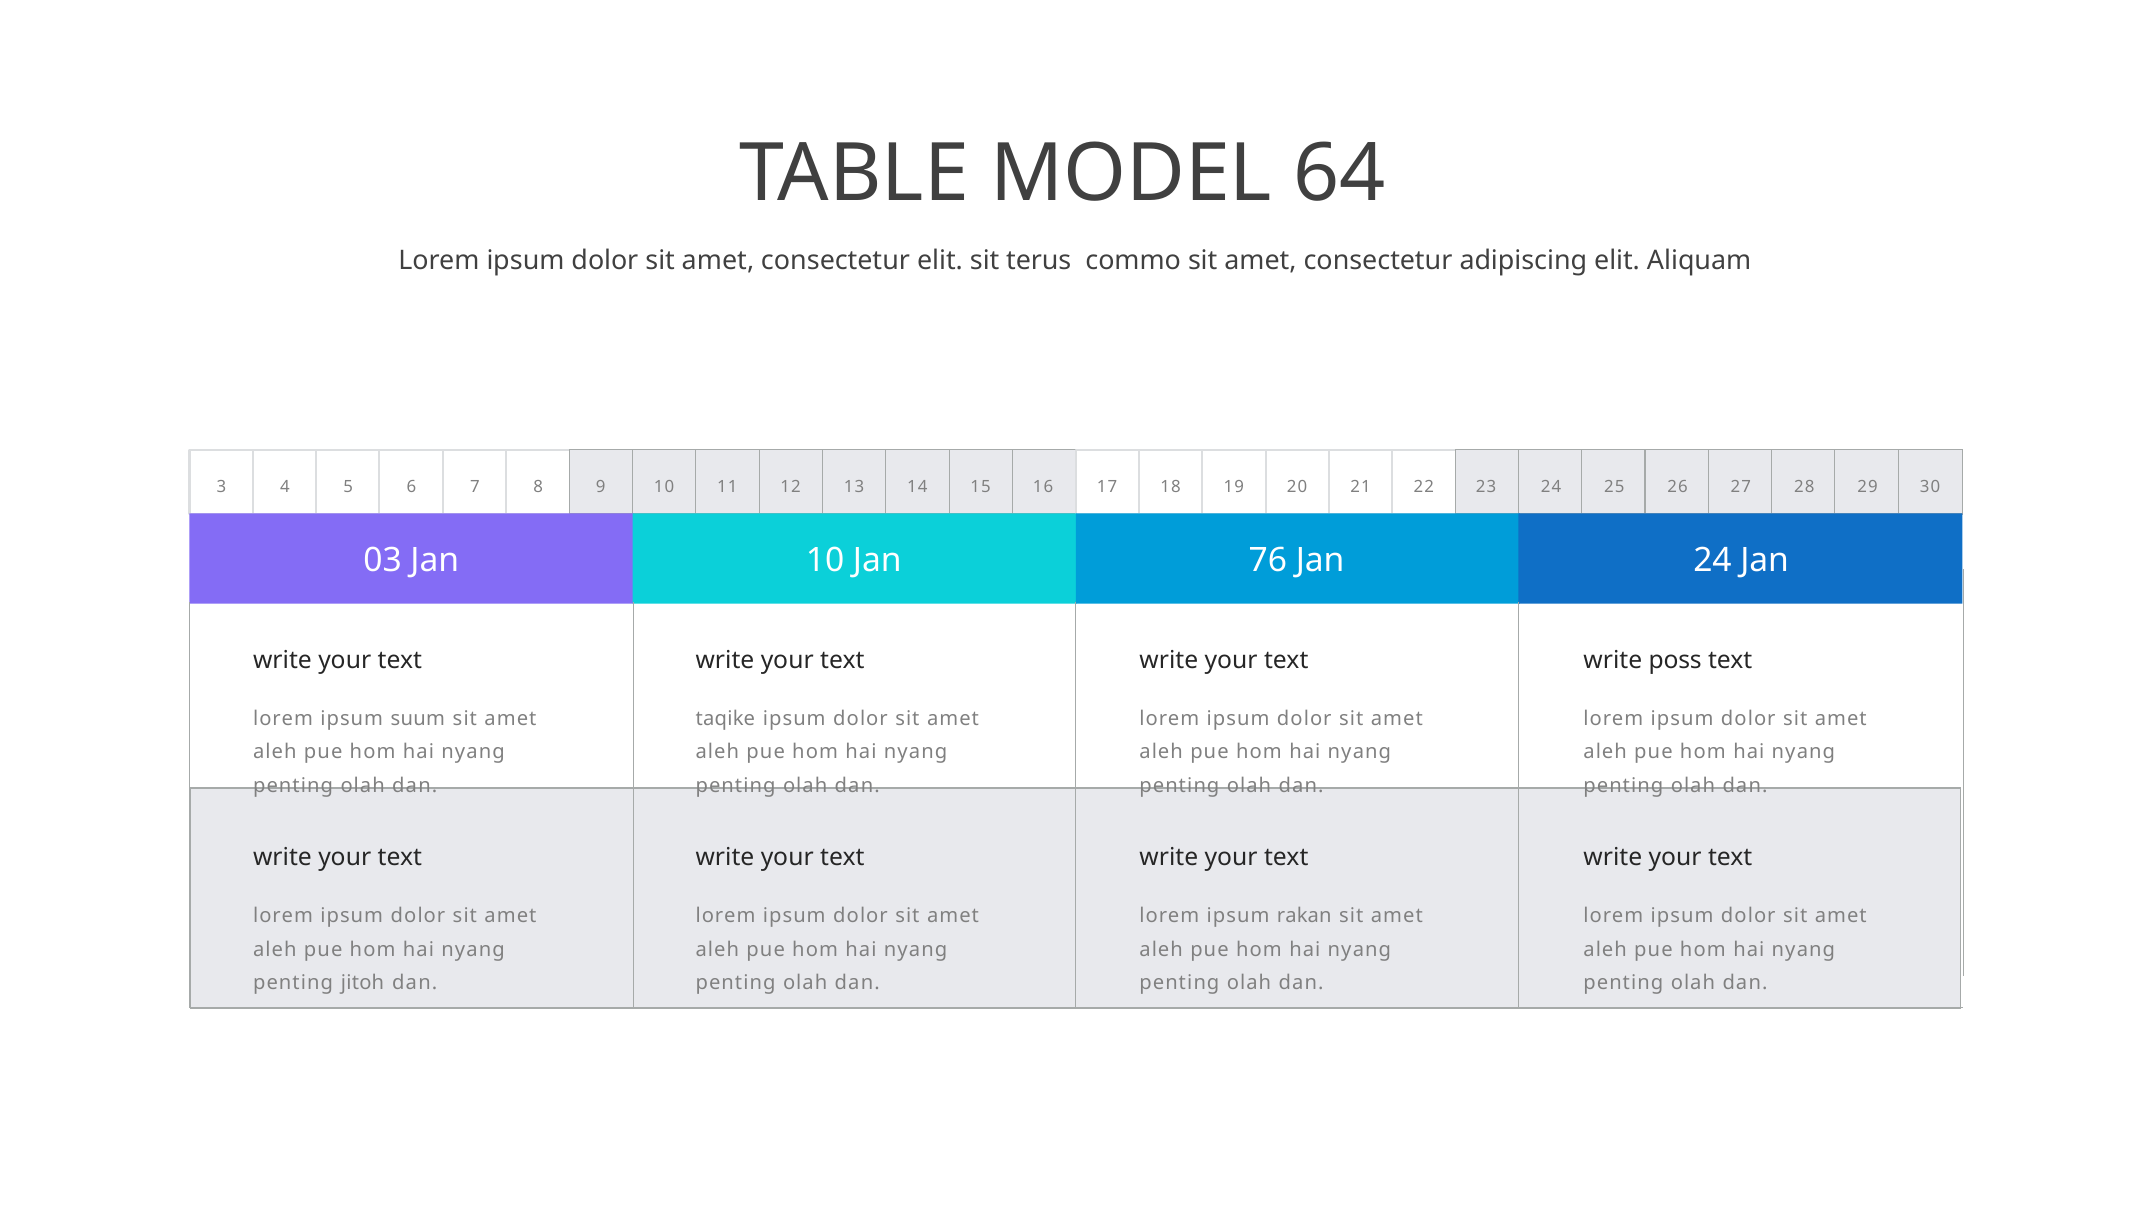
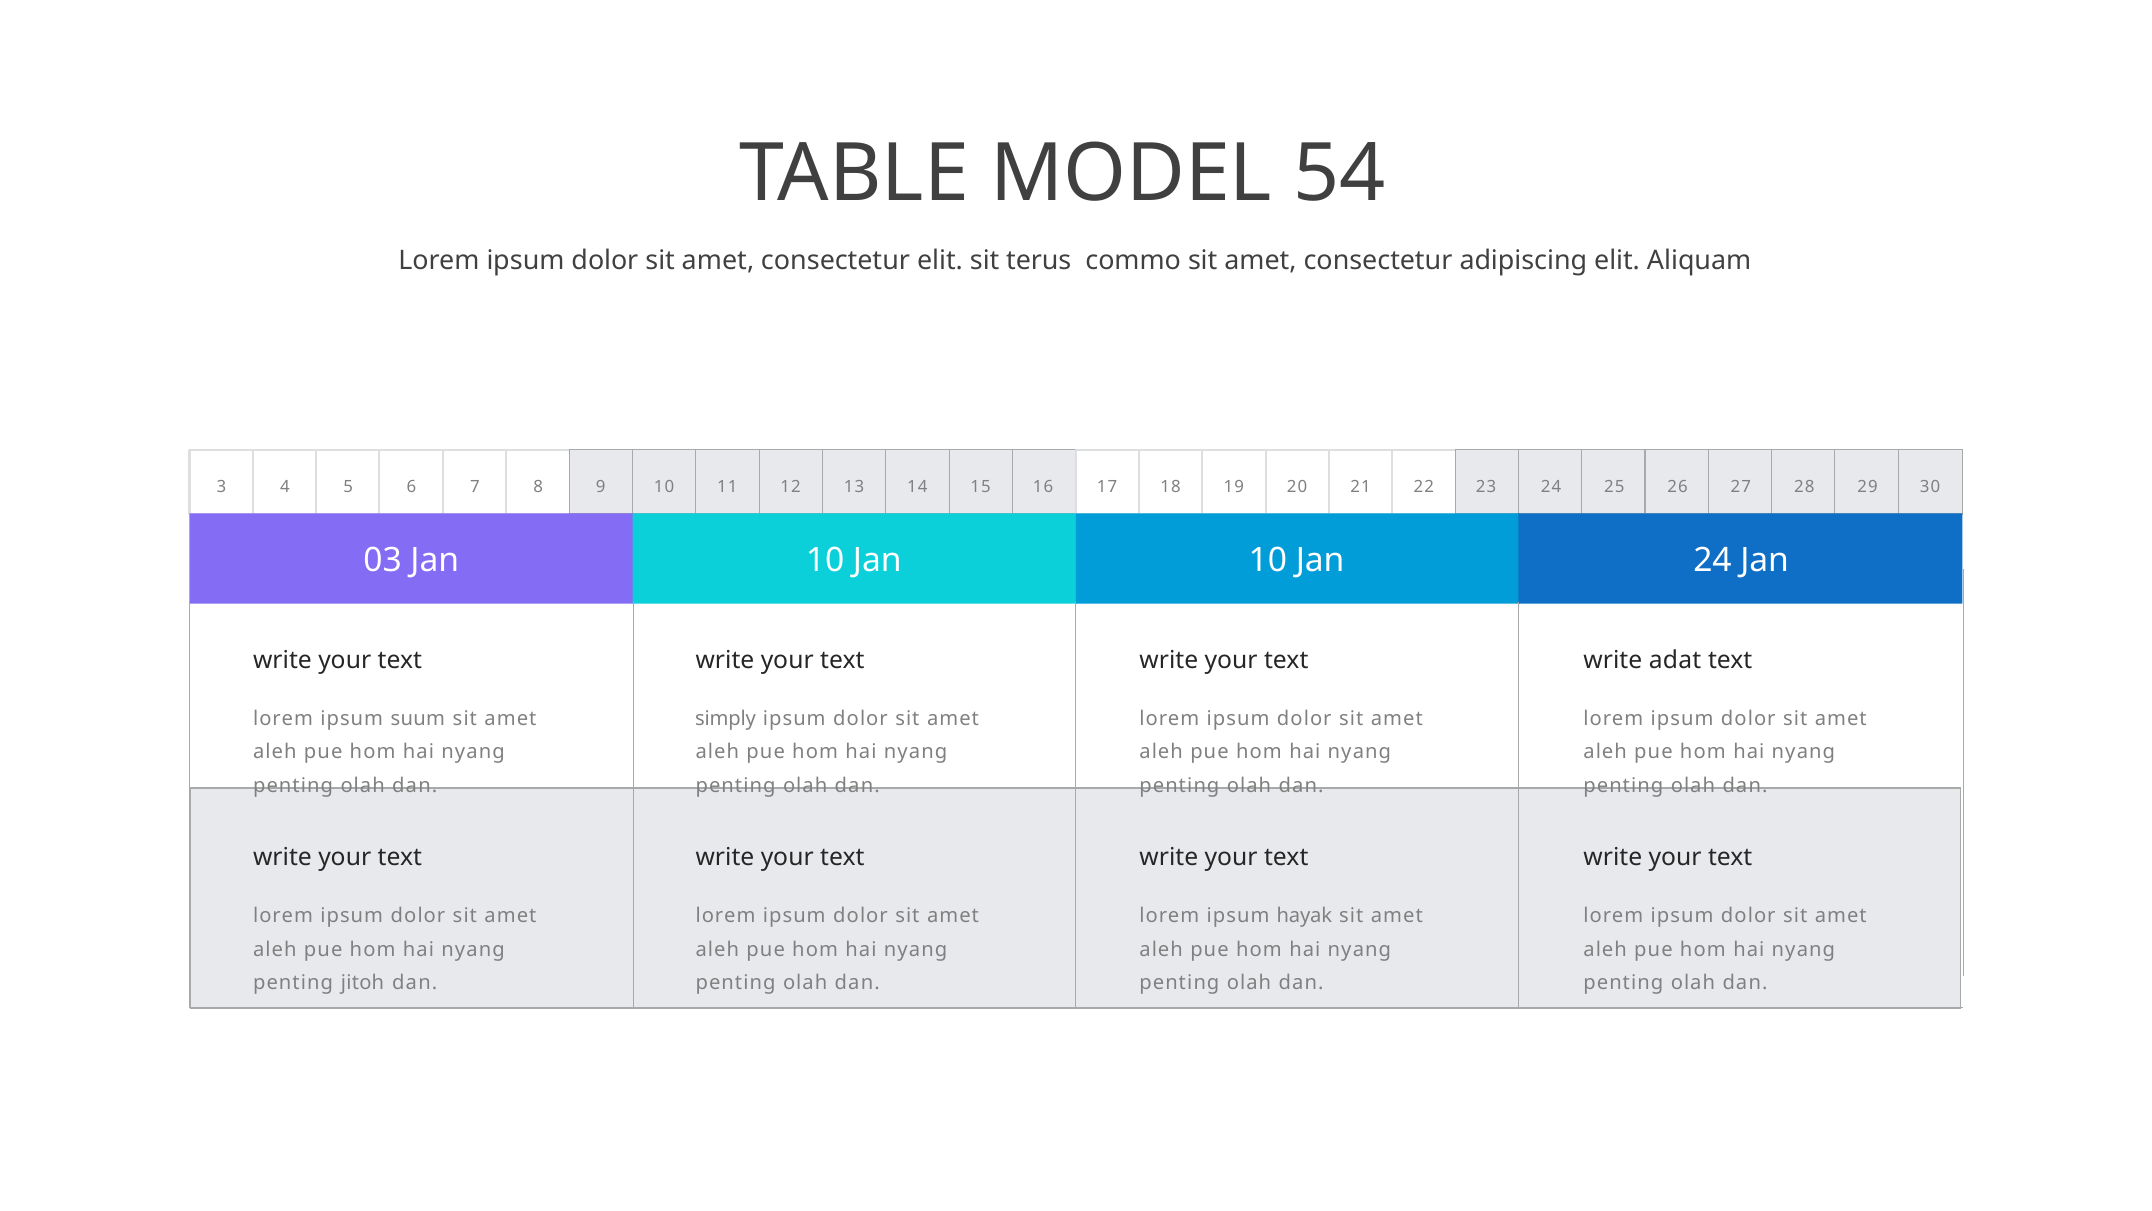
64: 64 -> 54
10 Jan 76: 76 -> 10
poss: poss -> adat
taqike: taqike -> simply
rakan: rakan -> hayak
